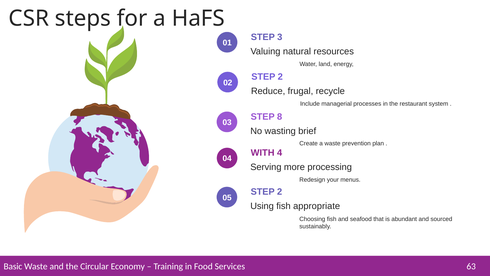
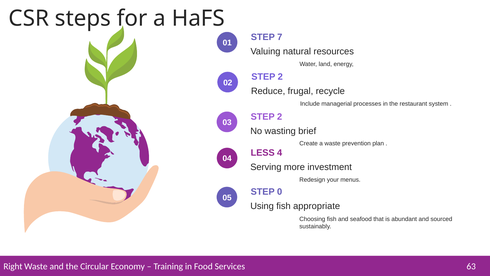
3: 3 -> 7
8 at (280, 116): 8 -> 2
WITH: WITH -> LESS
processing: processing -> investment
2 at (280, 192): 2 -> 0
Basic: Basic -> Right
